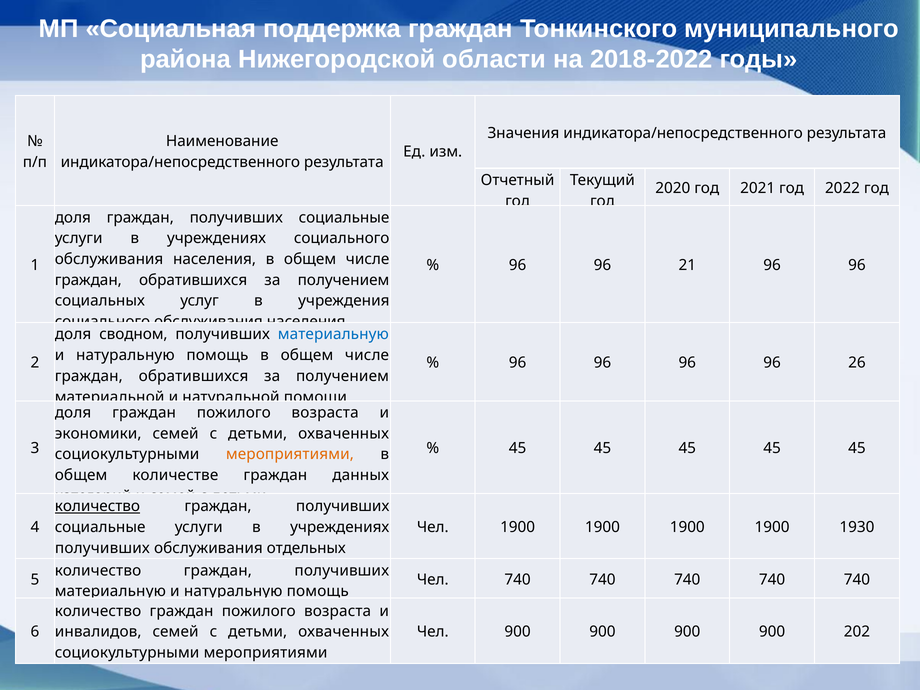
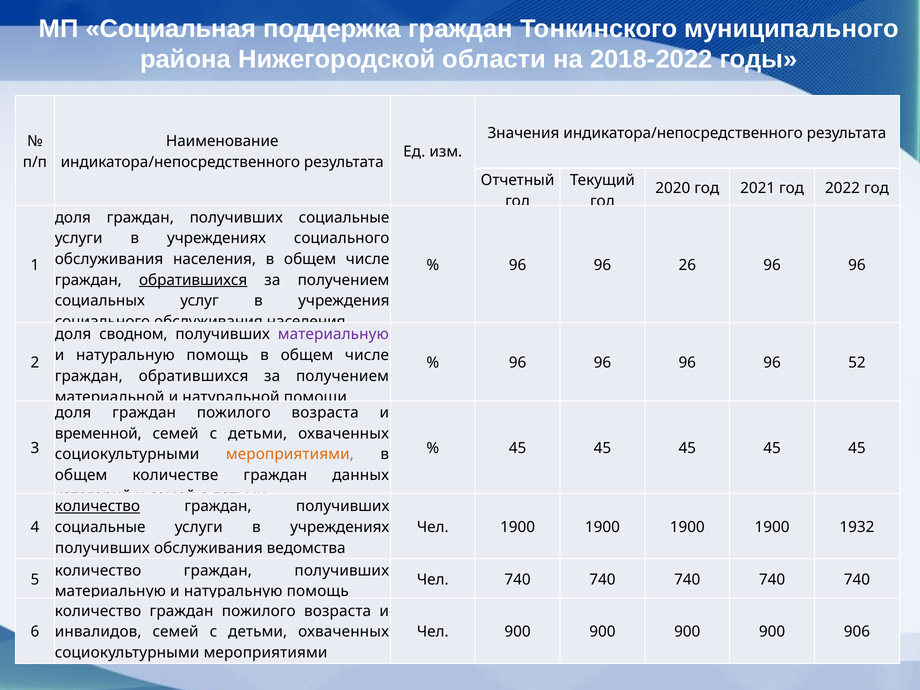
21: 21 -> 26
обратившихся at (193, 280) underline: none -> present
материальную at (333, 334) colour: blue -> purple
26: 26 -> 52
экономики: экономики -> временной
1930: 1930 -> 1932
отдельных: отдельных -> ведомства
202: 202 -> 906
